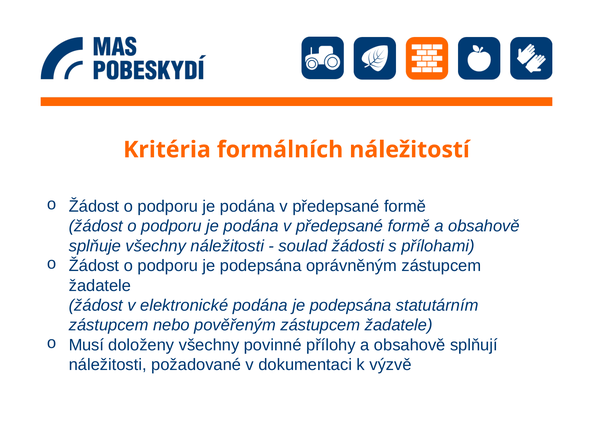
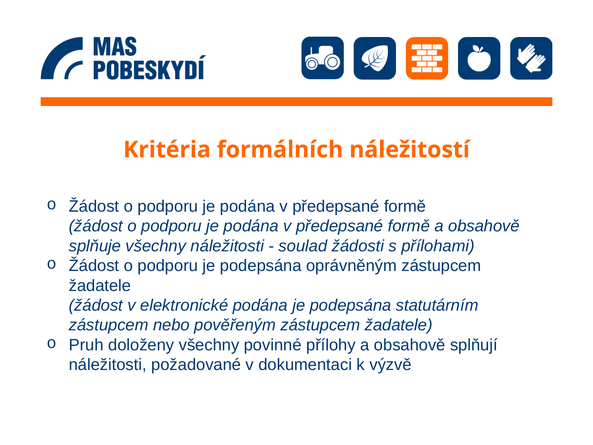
Musí: Musí -> Pruh
